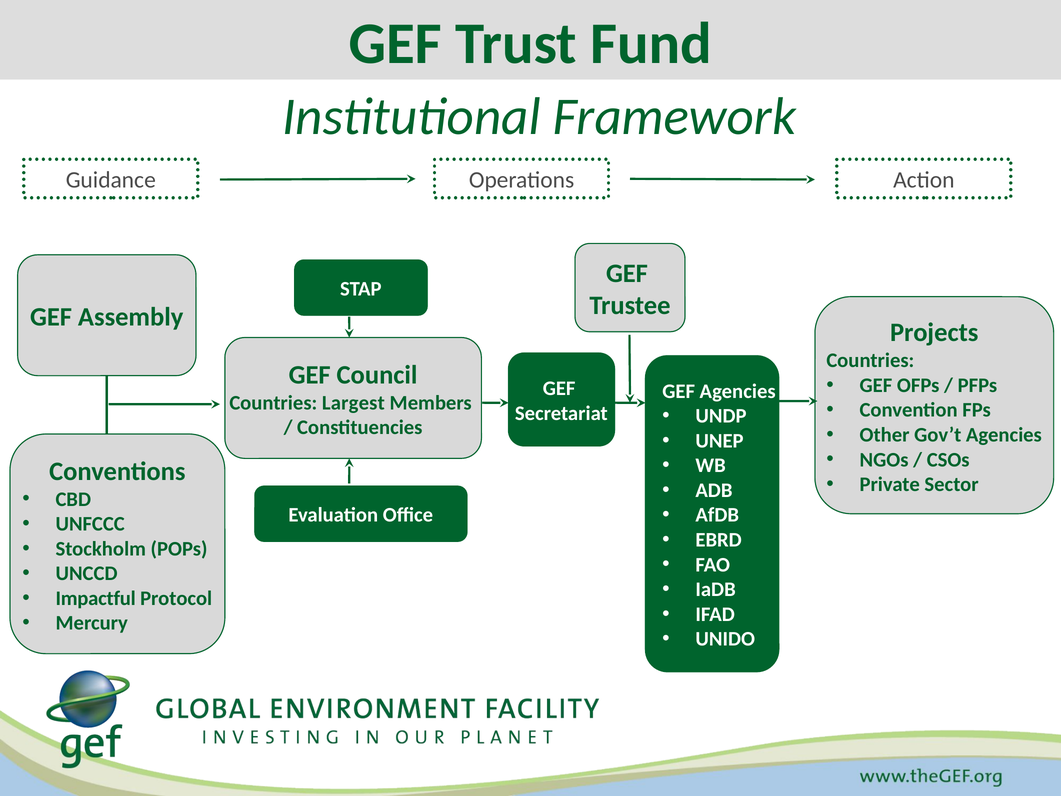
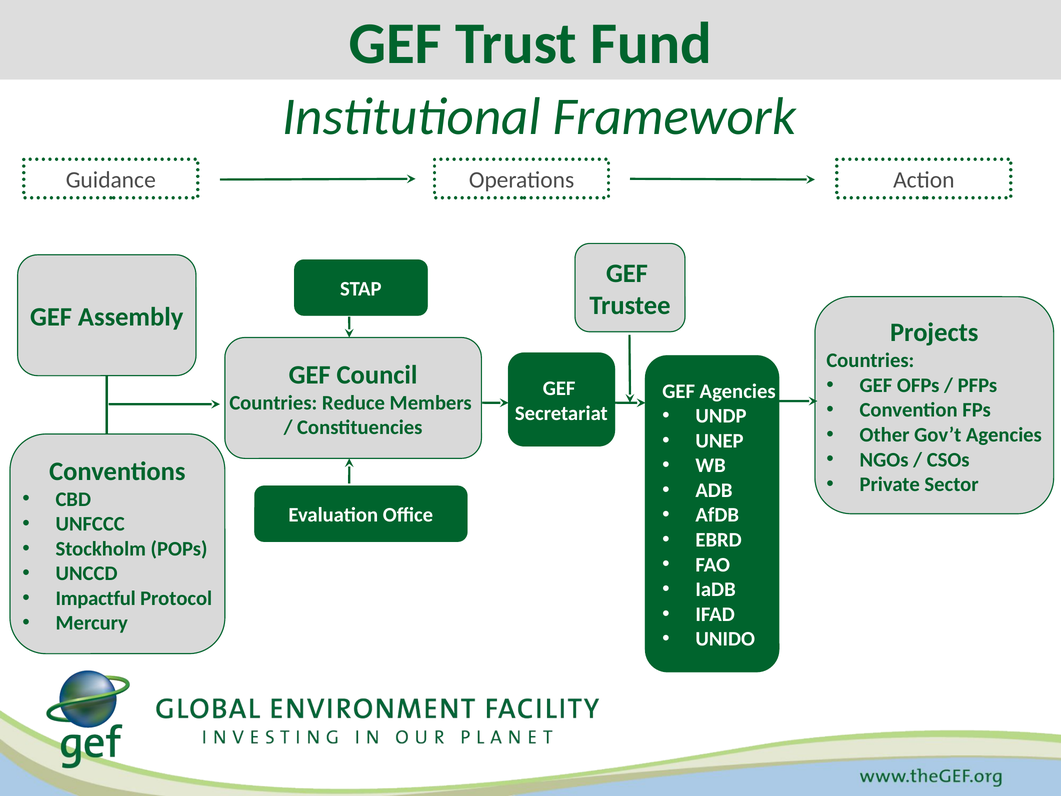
Largest: Largest -> Reduce
